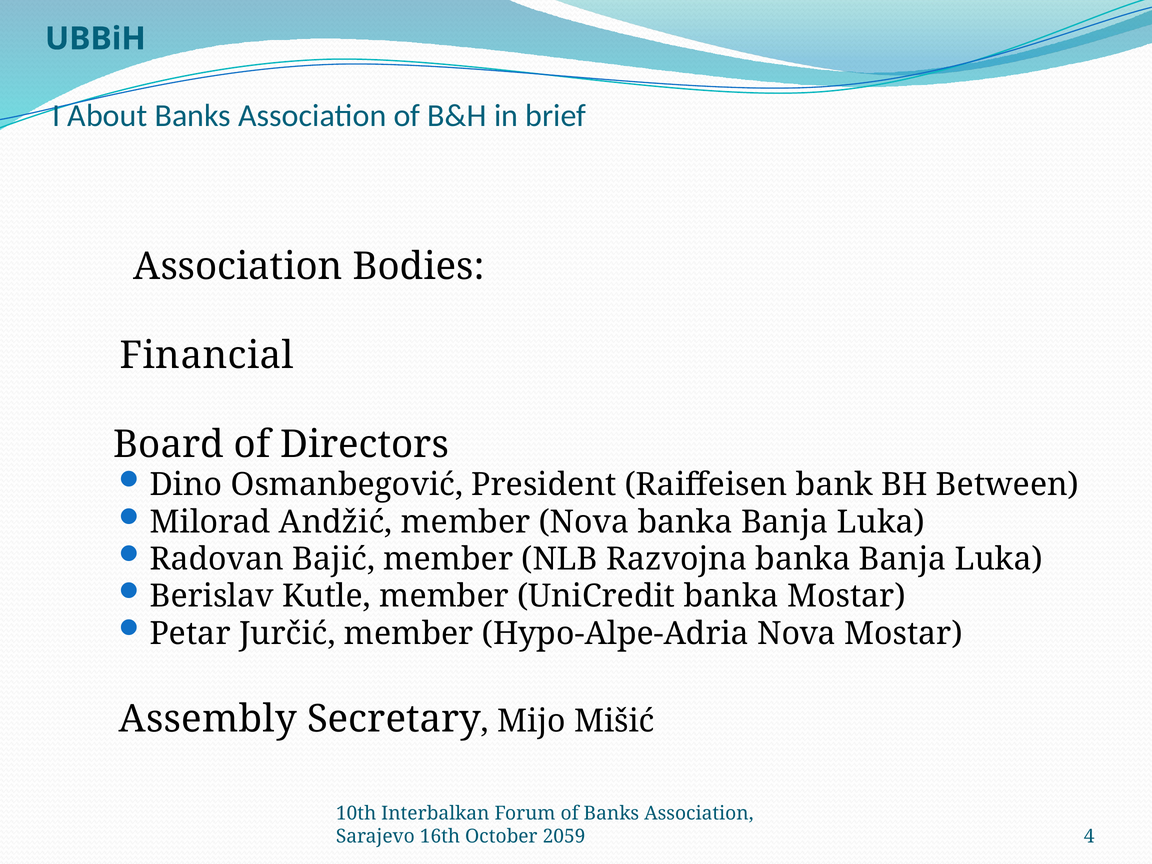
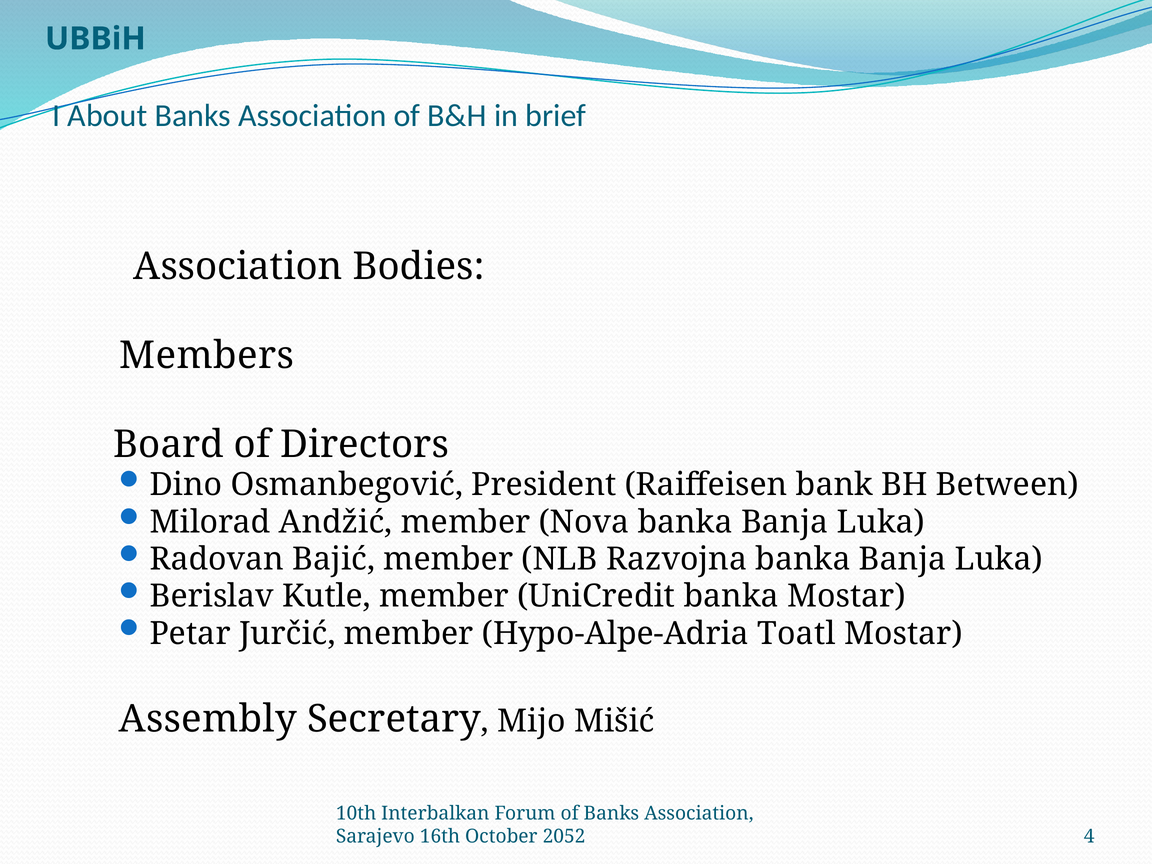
Financial: Financial -> Members
Hypo-Alpe-Adria Nova: Nova -> Toatl
2059: 2059 -> 2052
